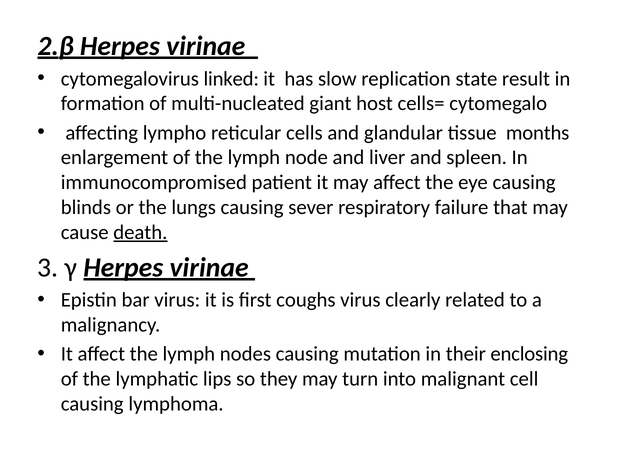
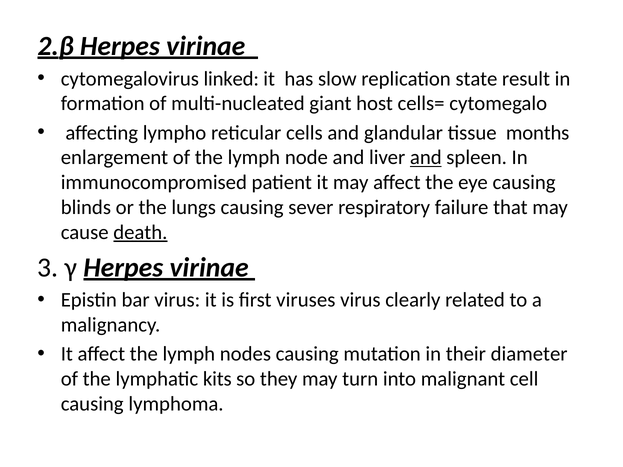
and at (426, 158) underline: none -> present
coughs: coughs -> viruses
enclosing: enclosing -> diameter
lips: lips -> kits
